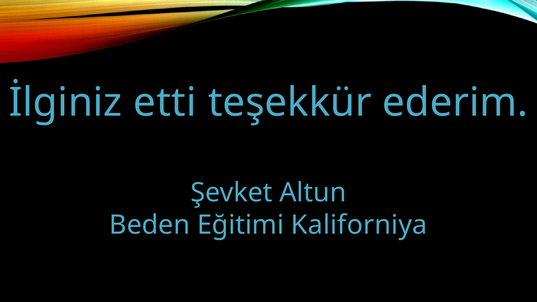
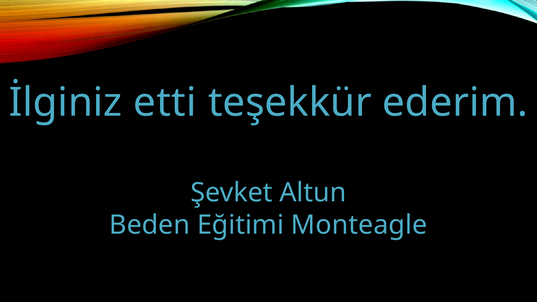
Kaliforniya: Kaliforniya -> Monteagle
